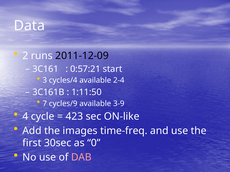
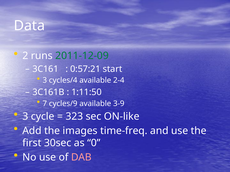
2011-12-09 colour: black -> green
4 at (25, 117): 4 -> 3
423: 423 -> 323
